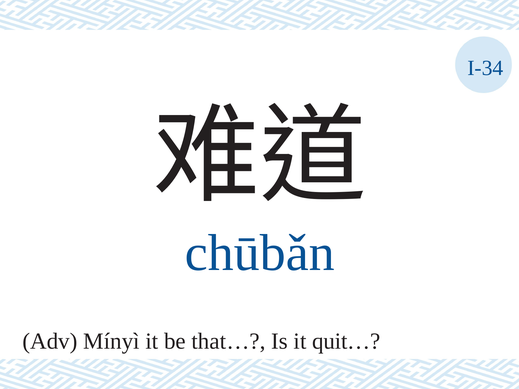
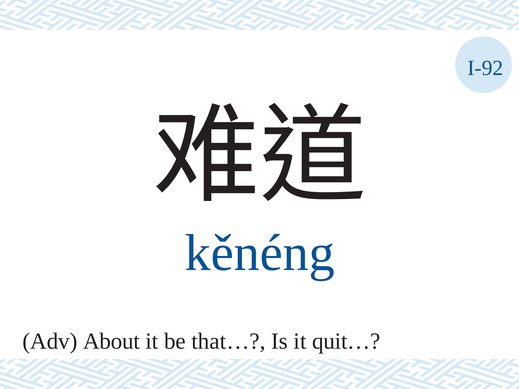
I-34: I-34 -> I-92
chūbǎn: chūbǎn -> kěnéng
Mínyì: Mínyì -> About
